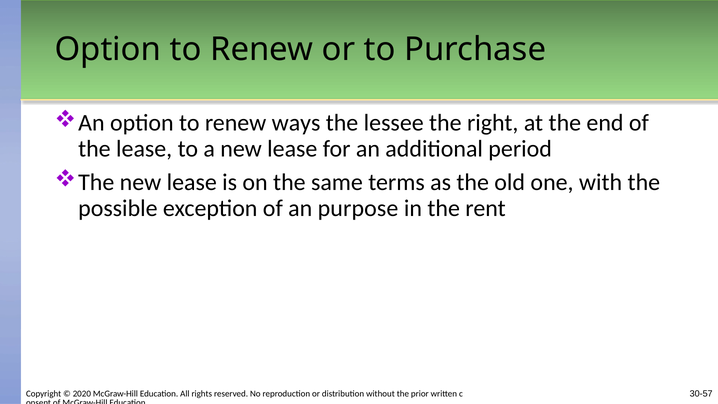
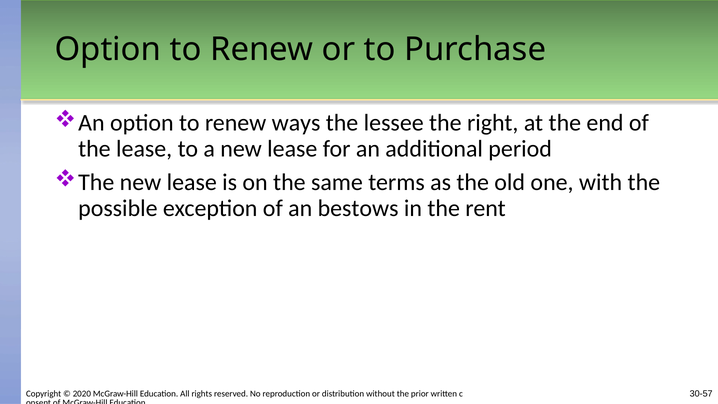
purpose: purpose -> bestows
